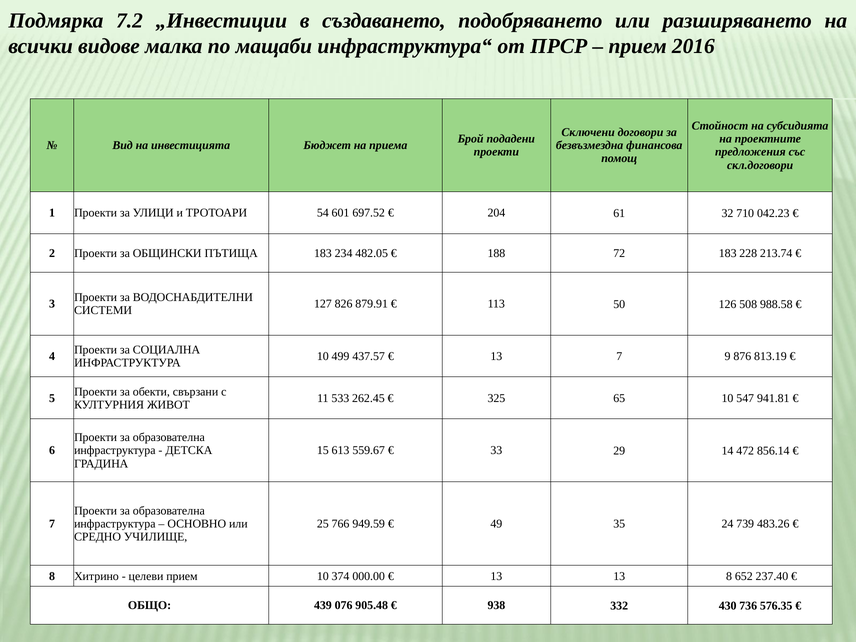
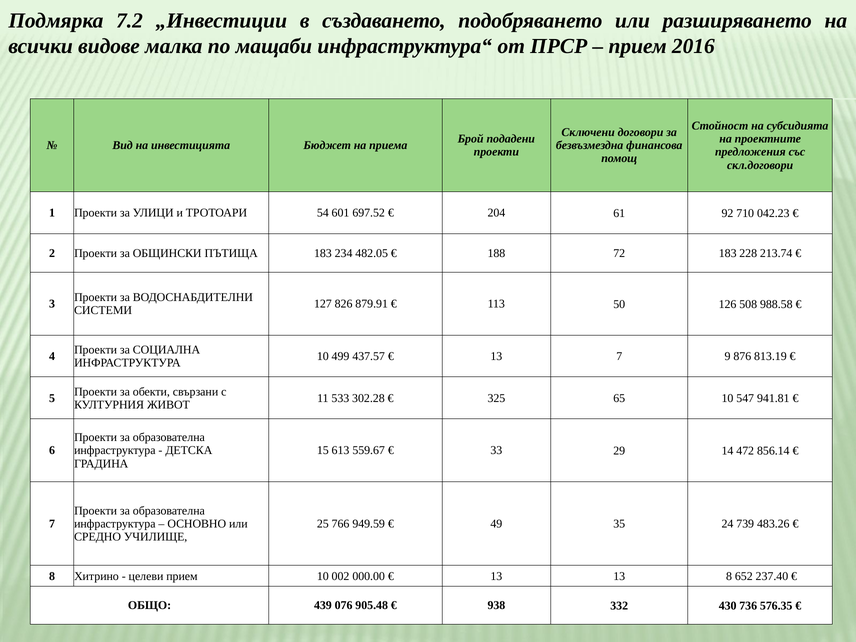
32: 32 -> 92
262.45: 262.45 -> 302.28
374: 374 -> 002
